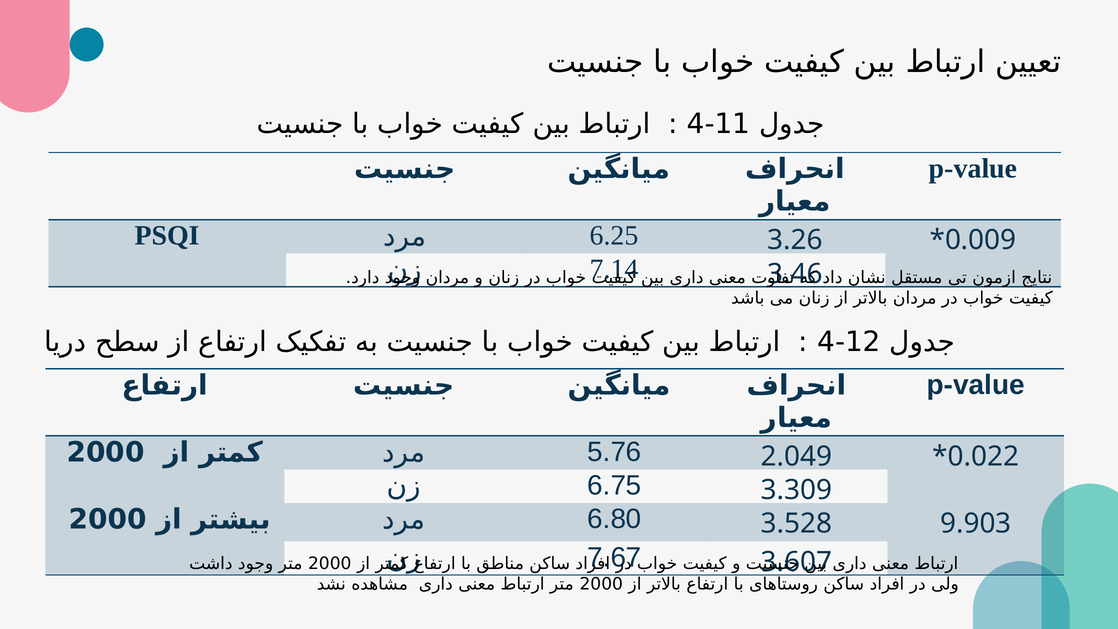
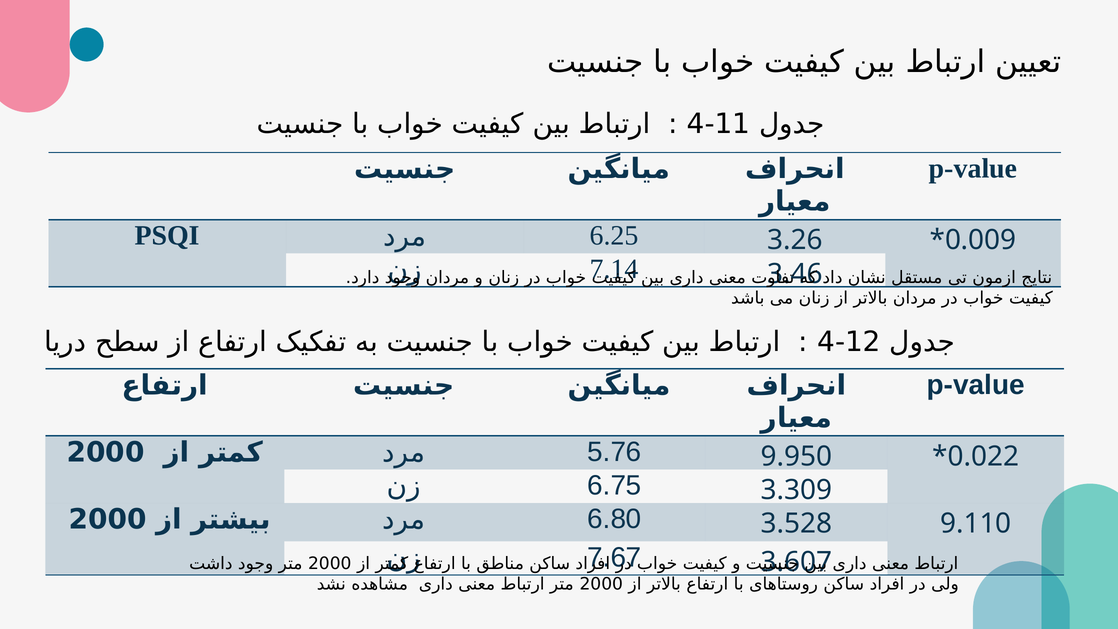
2.049: 2.049 -> 9.950
9.903: 9.903 -> 9.110
